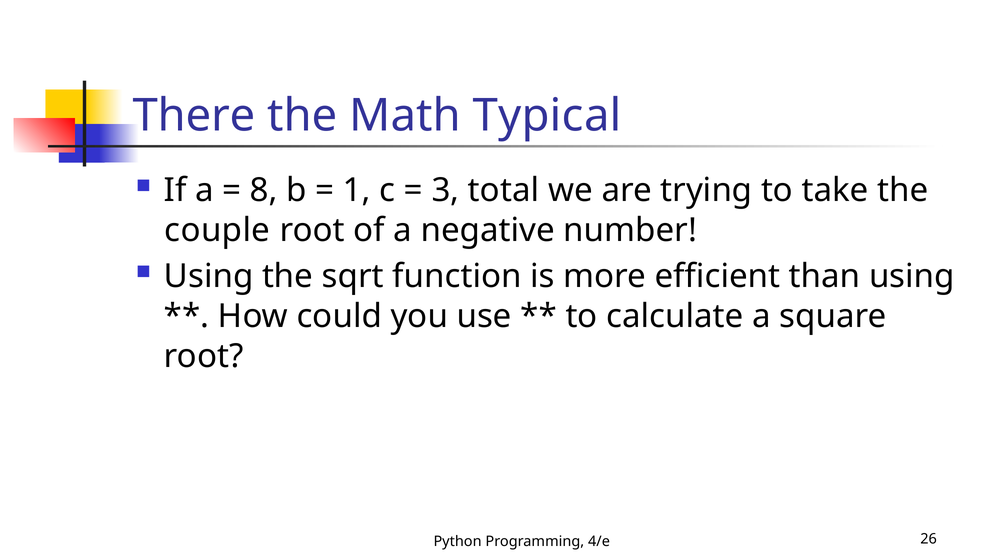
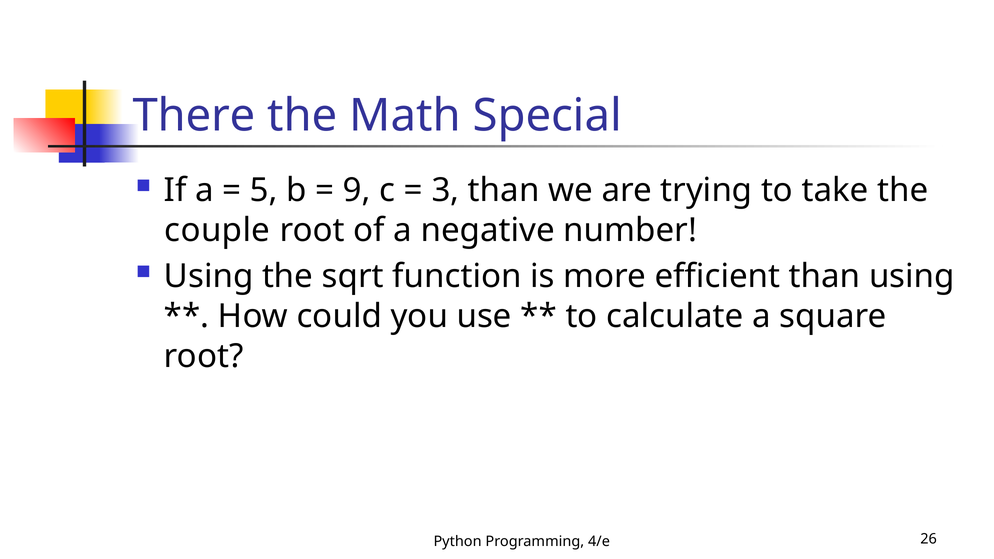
Typical: Typical -> Special
8: 8 -> 5
1: 1 -> 9
3 total: total -> than
